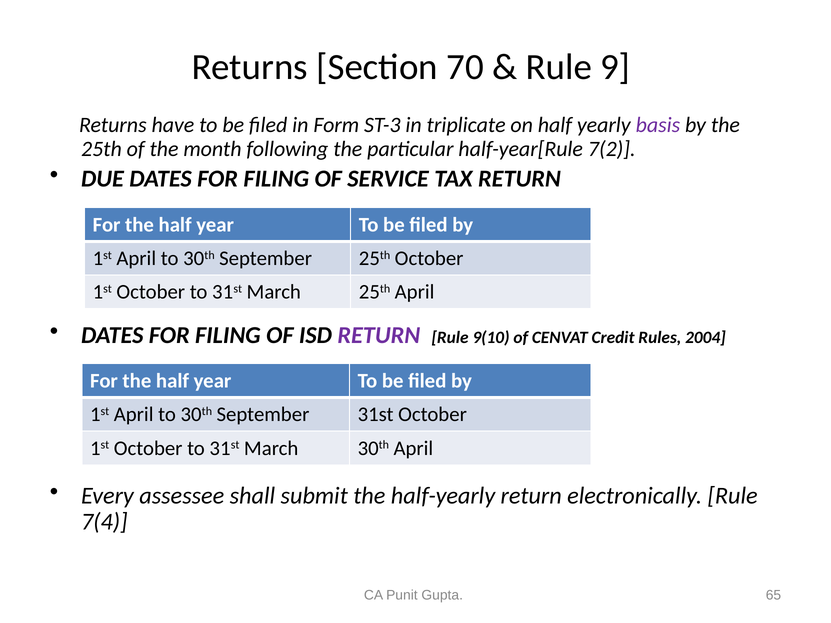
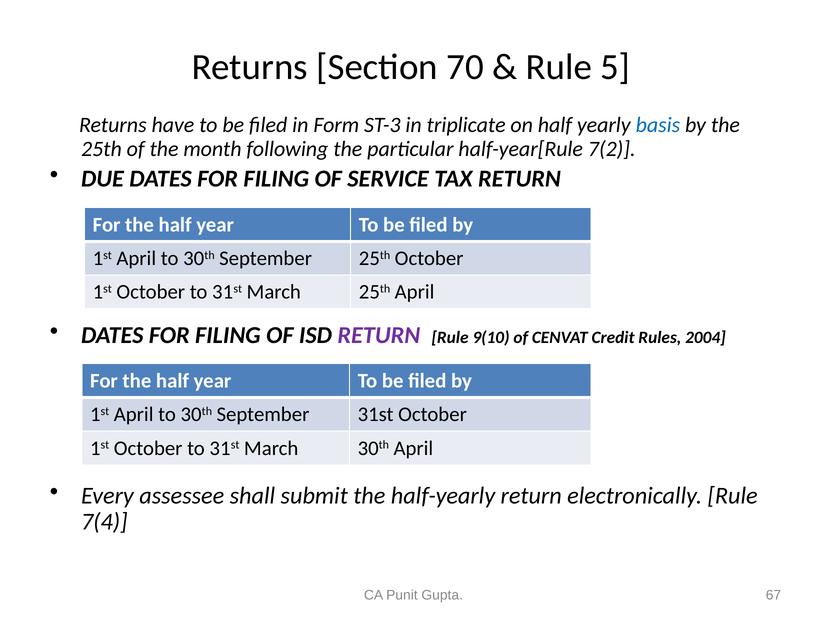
9: 9 -> 5
basis colour: purple -> blue
65: 65 -> 67
